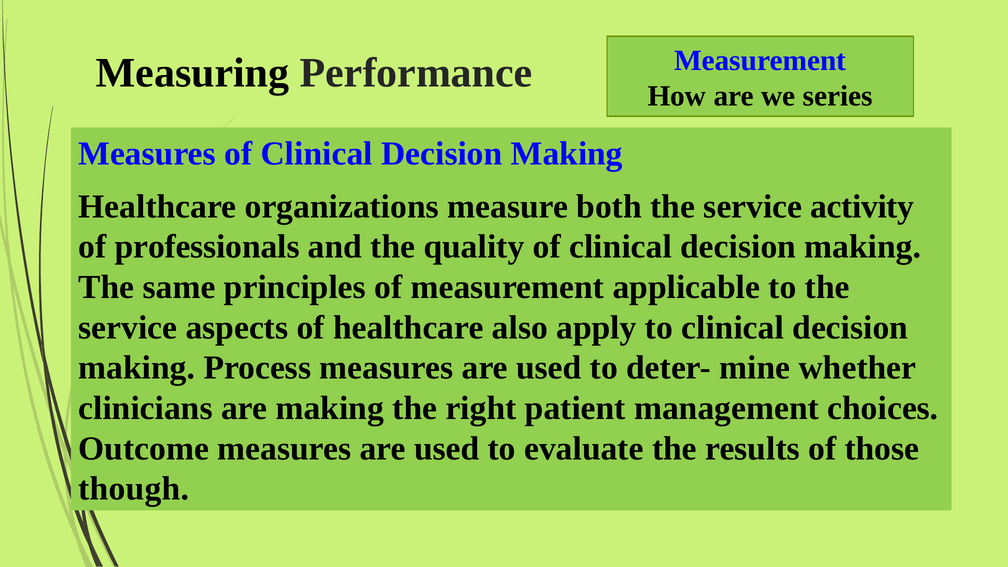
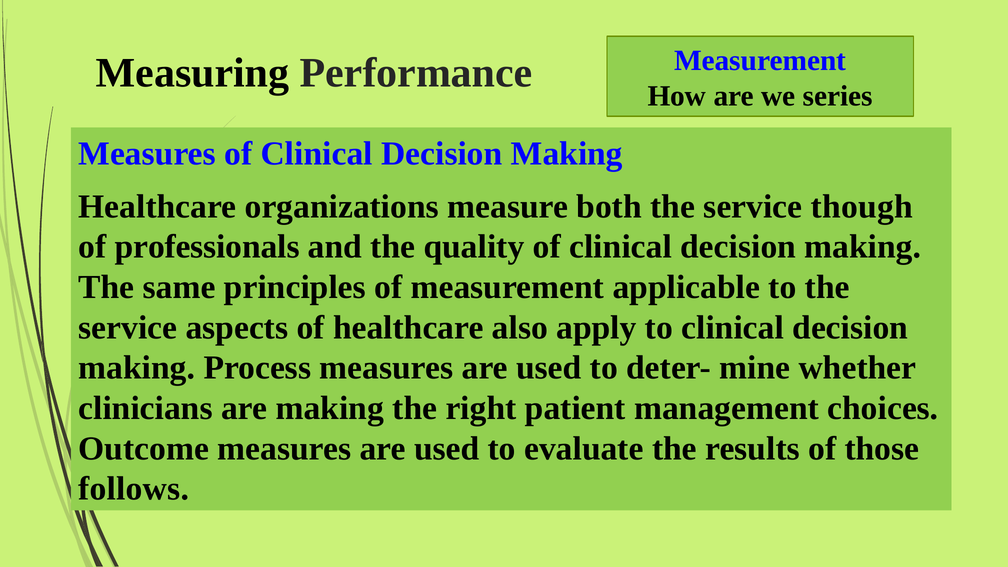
activity: activity -> though
though: though -> follows
